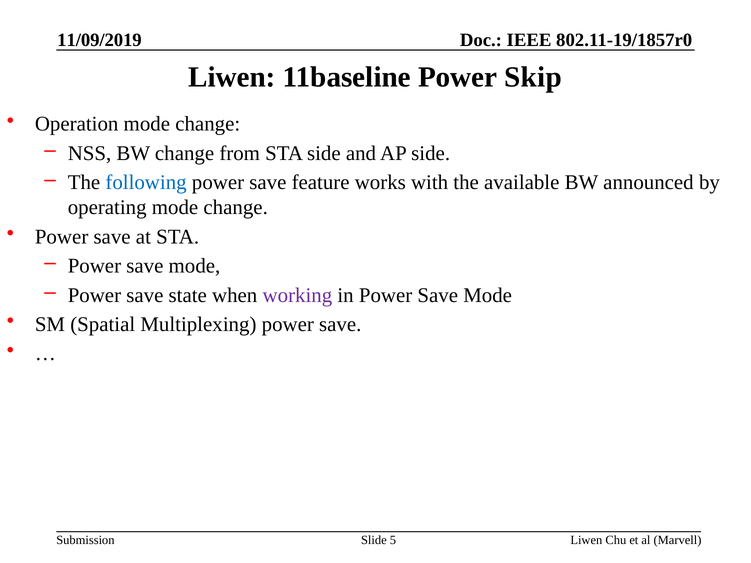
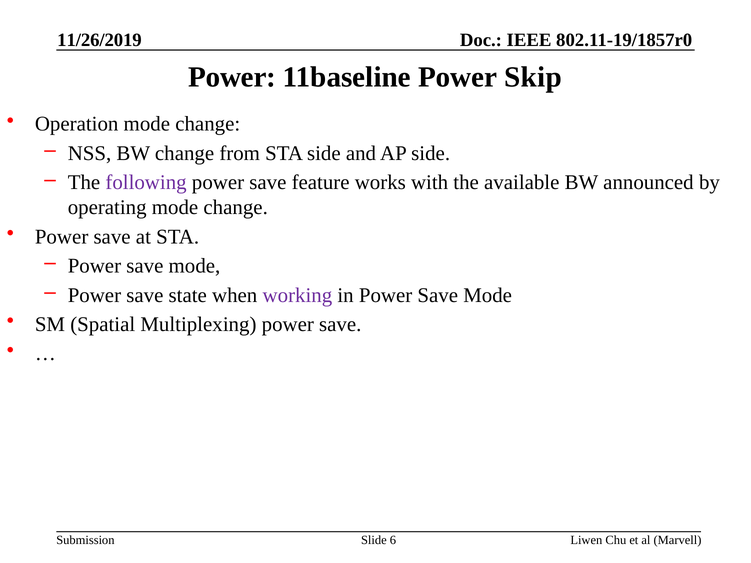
11/09/2019: 11/09/2019 -> 11/26/2019
Liwen at (232, 77): Liwen -> Power
following colour: blue -> purple
5: 5 -> 6
